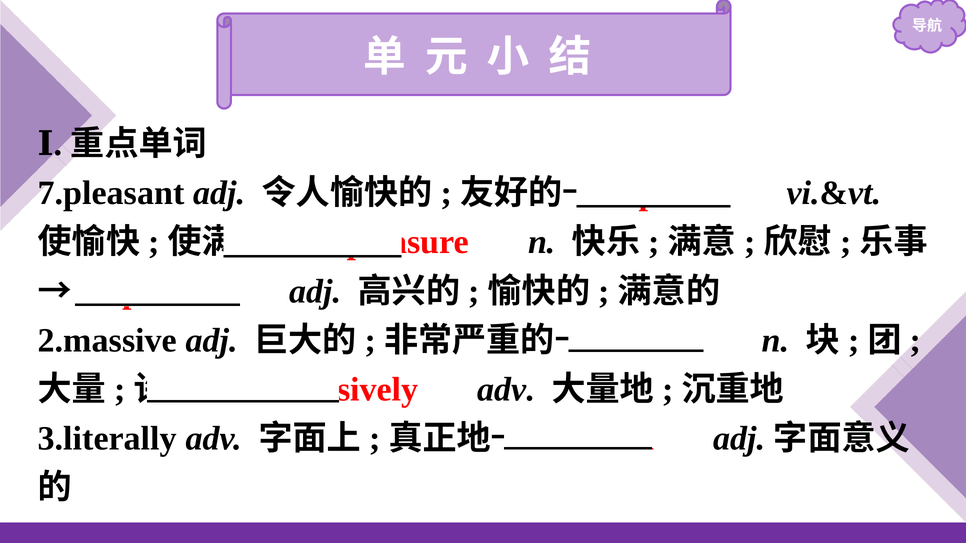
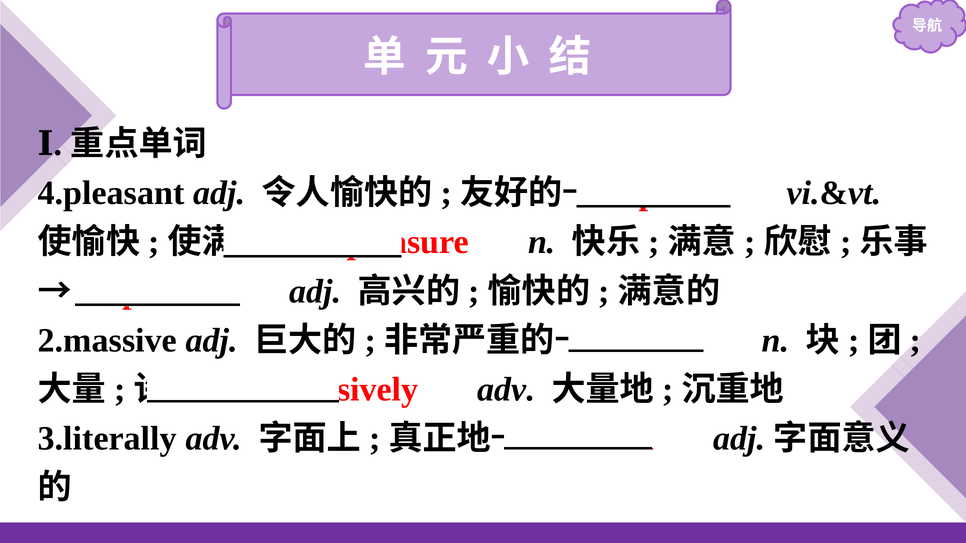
7.pleasant: 7.pleasant -> 4.pleasant
